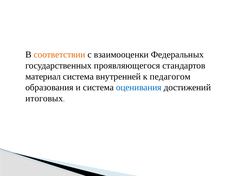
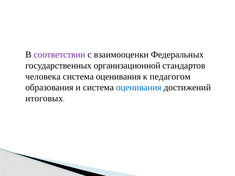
соответствии colour: orange -> purple
проявляющегося: проявляющегося -> организационной
материал: материал -> человека
внутренней at (118, 77): внутренней -> оценивания
